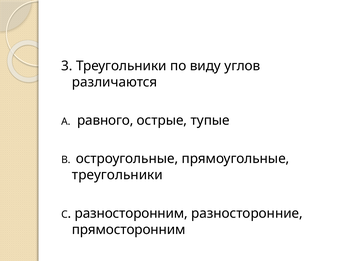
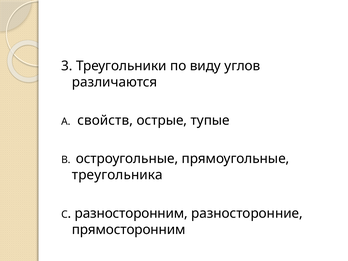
равного: равного -> свойств
треугольники at (117, 175): треугольники -> треугольника
